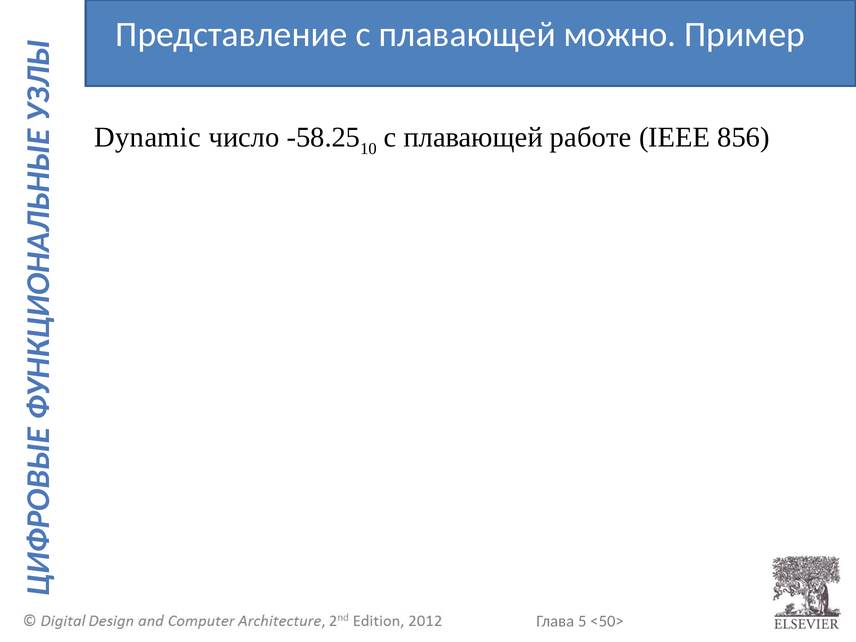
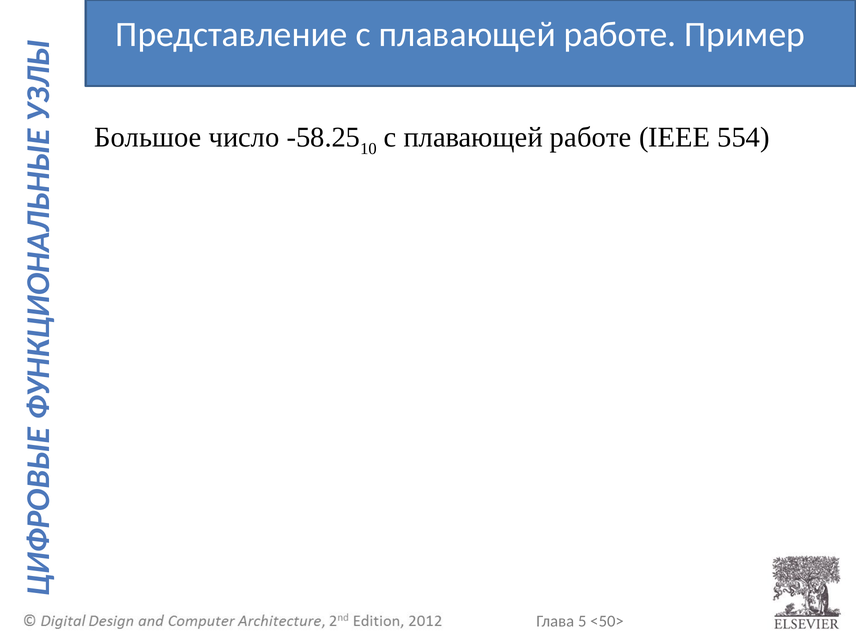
Представление с плавающей можно: можно -> работе
Dynamic: Dynamic -> Большое
856: 856 -> 554
